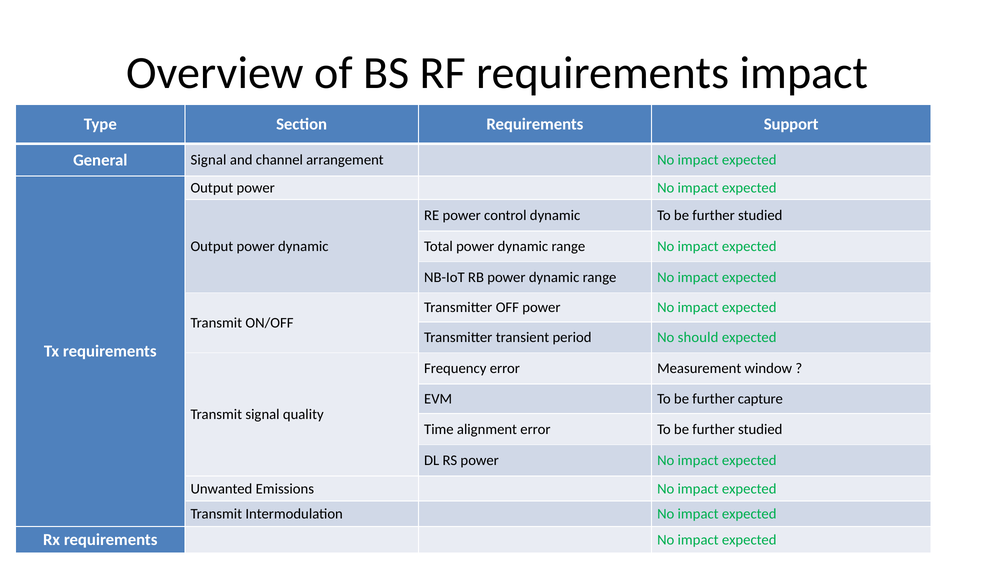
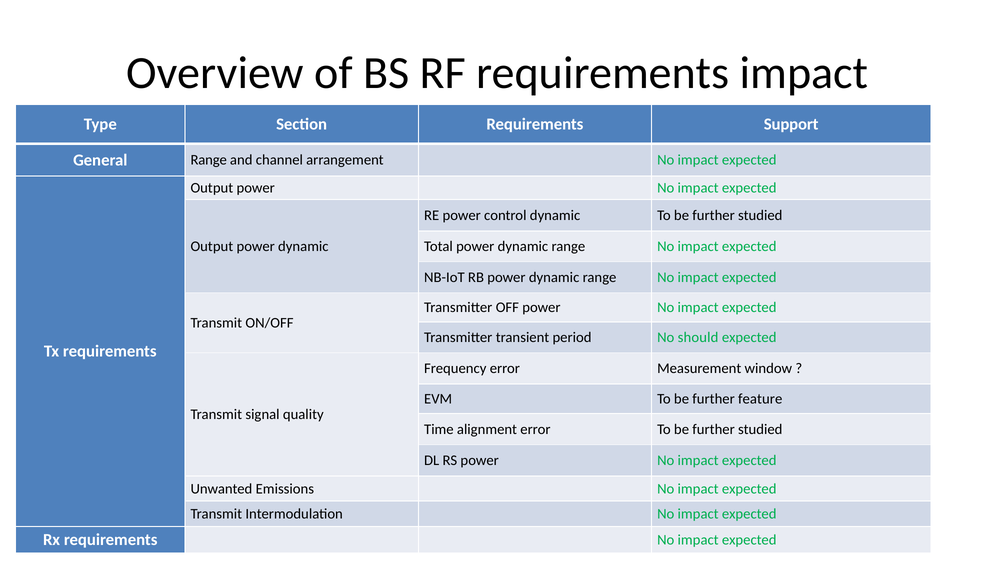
General Signal: Signal -> Range
capture: capture -> feature
